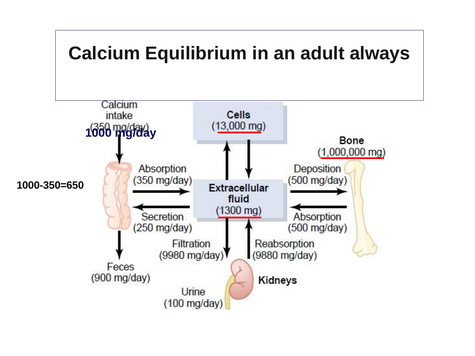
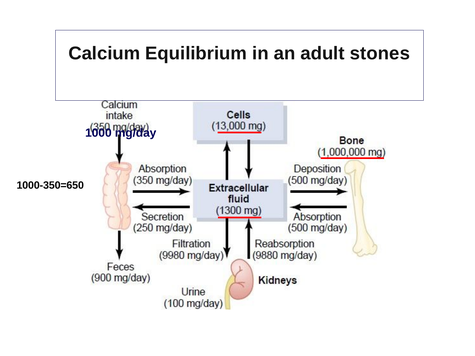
always: always -> stones
